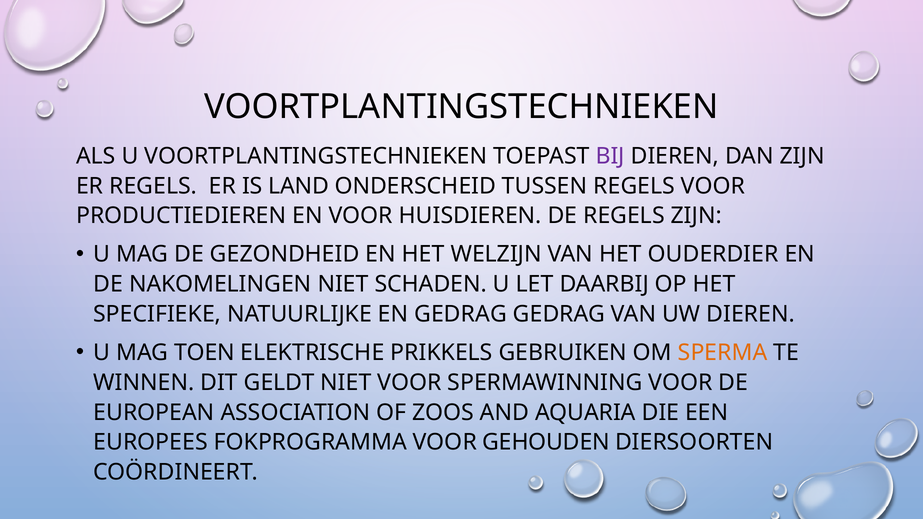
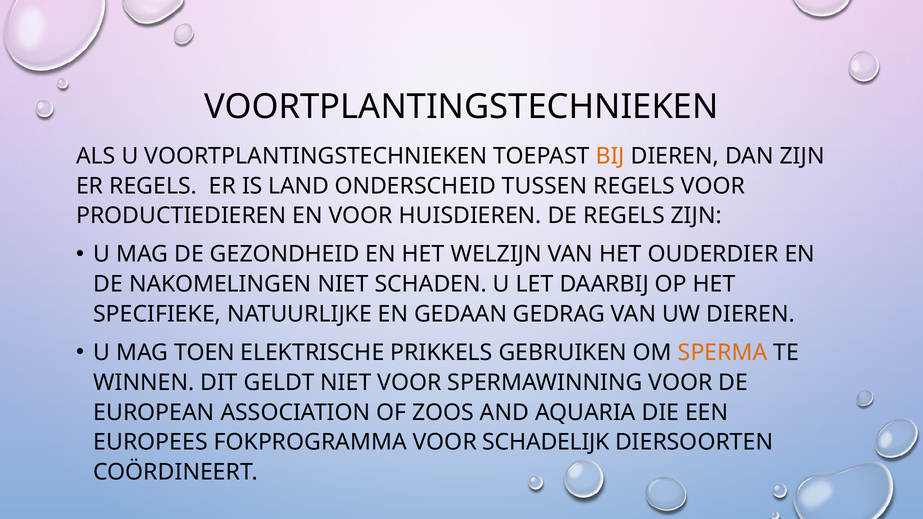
BIJ colour: purple -> orange
EN GEDRAG: GEDRAG -> GEDAAN
GEHOUDEN: GEHOUDEN -> SCHADELIJK
